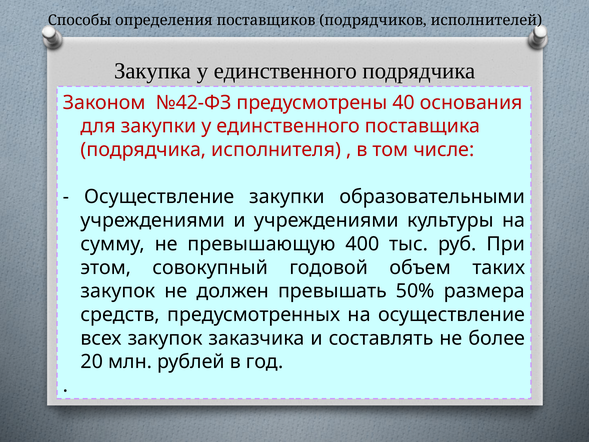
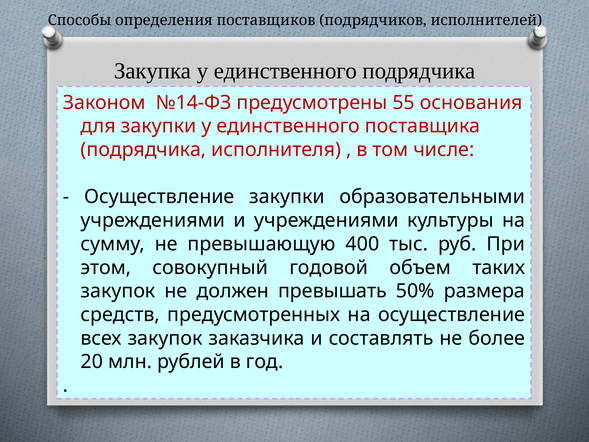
№42-ФЗ: №42-ФЗ -> №14-ФЗ
40: 40 -> 55
